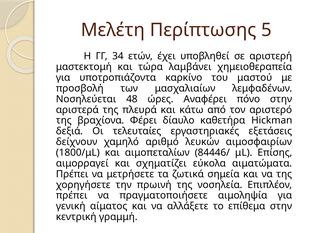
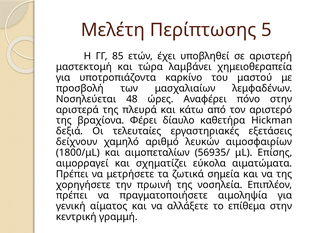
34: 34 -> 85
84446/: 84446/ -> 56935/
